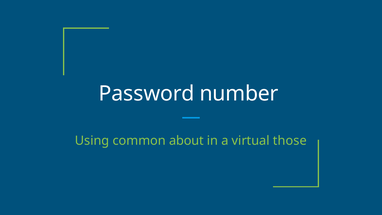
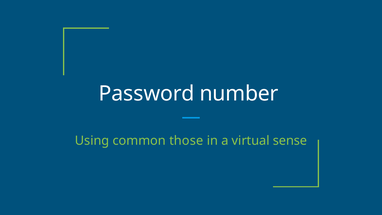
about: about -> those
those: those -> sense
